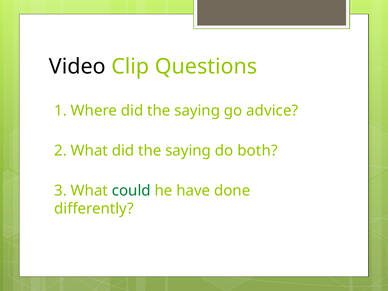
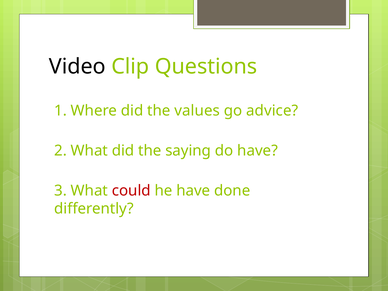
Where did the saying: saying -> values
do both: both -> have
could colour: green -> red
